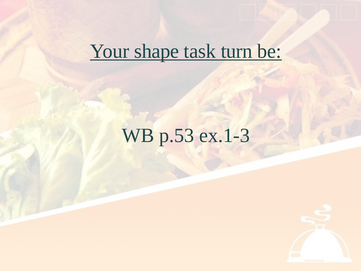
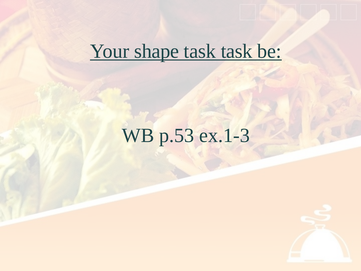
task turn: turn -> task
